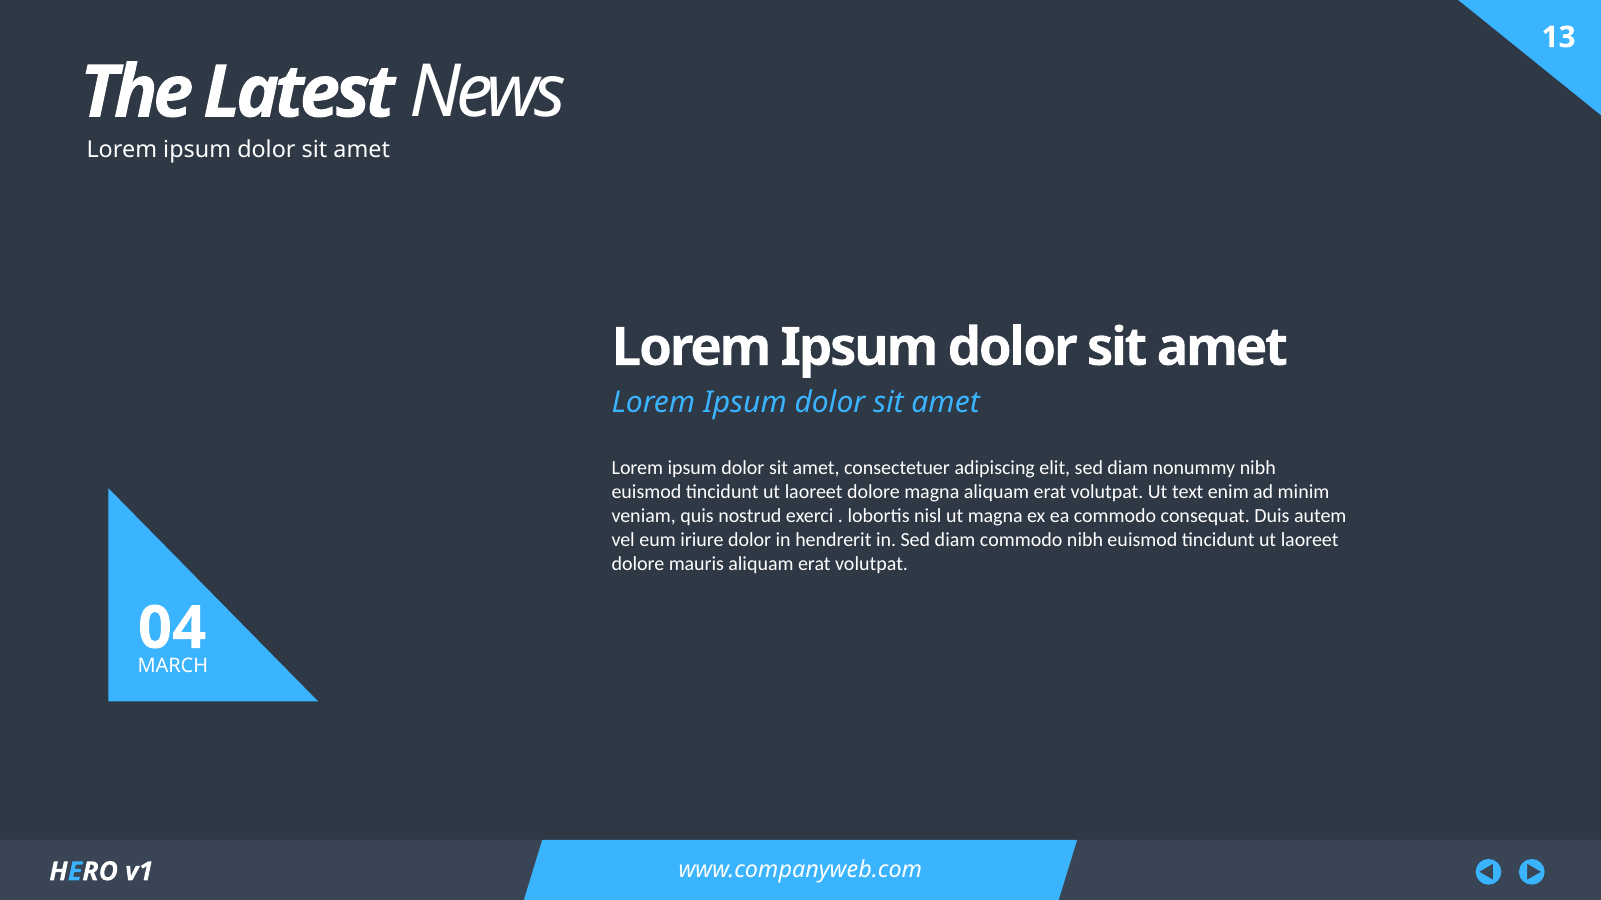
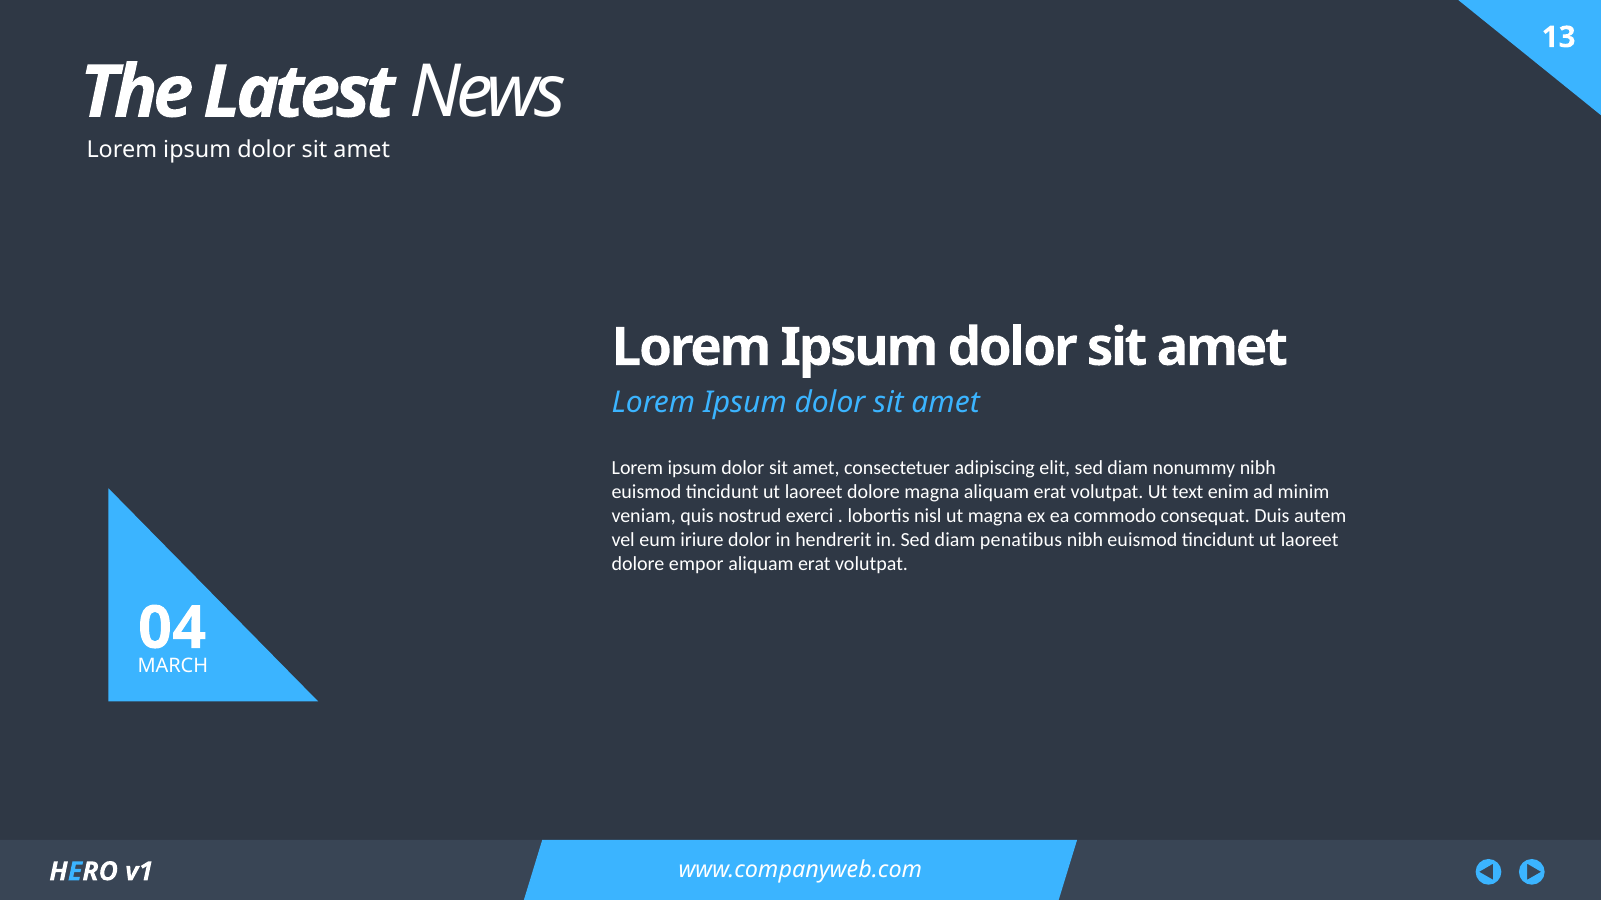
diam commodo: commodo -> penatibus
mauris: mauris -> empor
